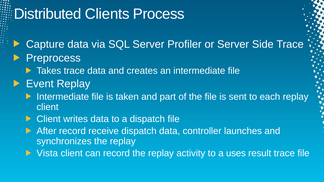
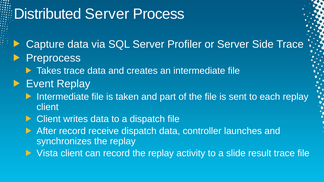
Distributed Clients: Clients -> Server
uses: uses -> slide
